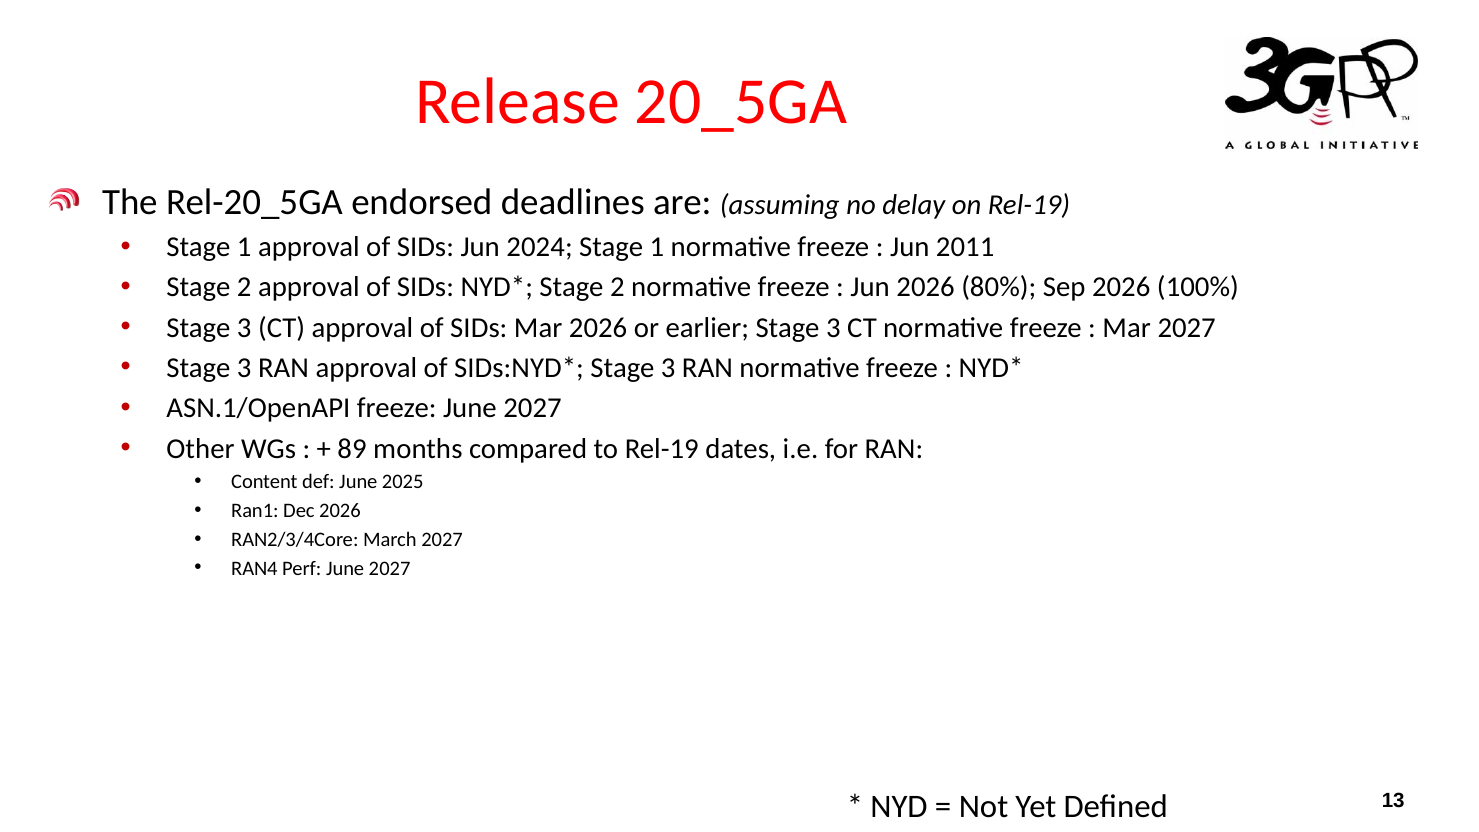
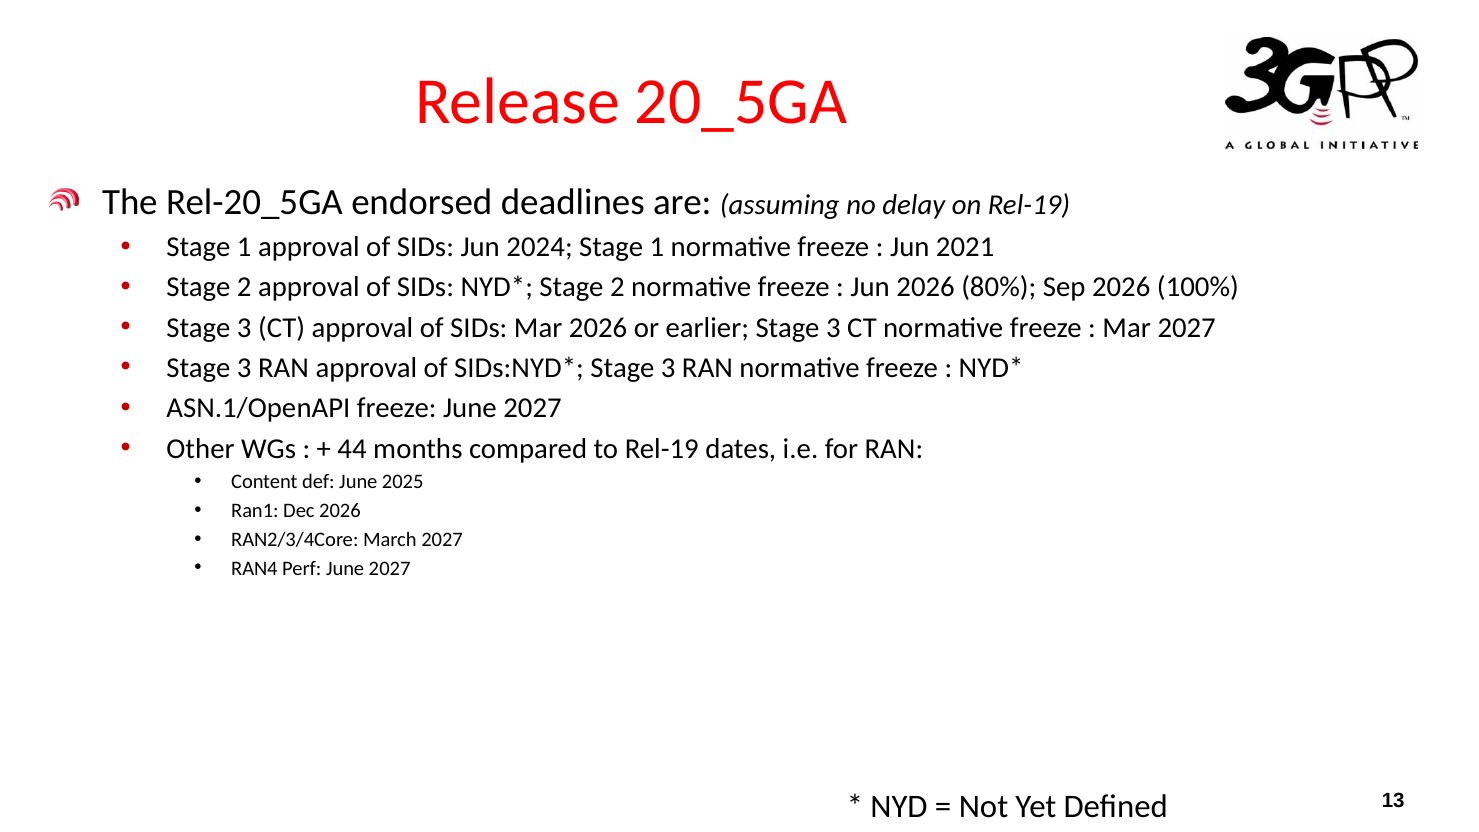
2011: 2011 -> 2021
89: 89 -> 44
